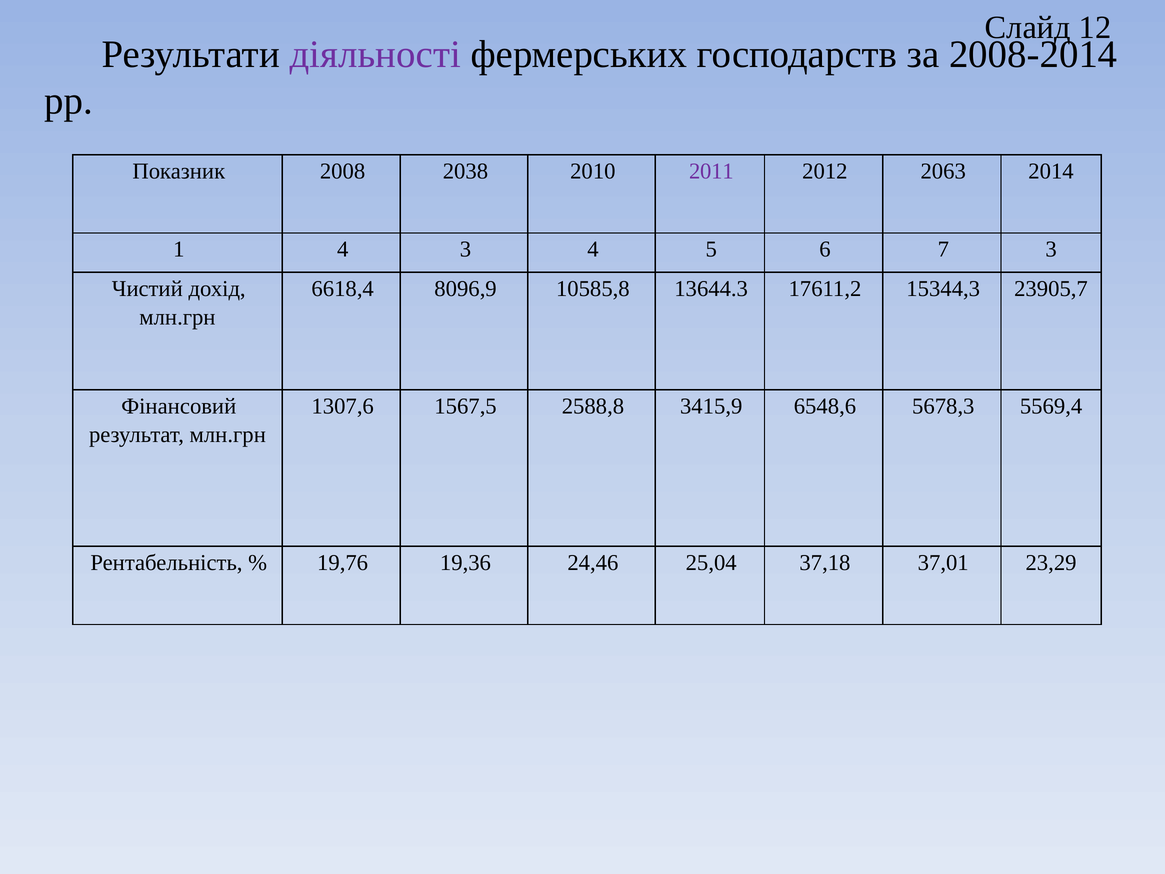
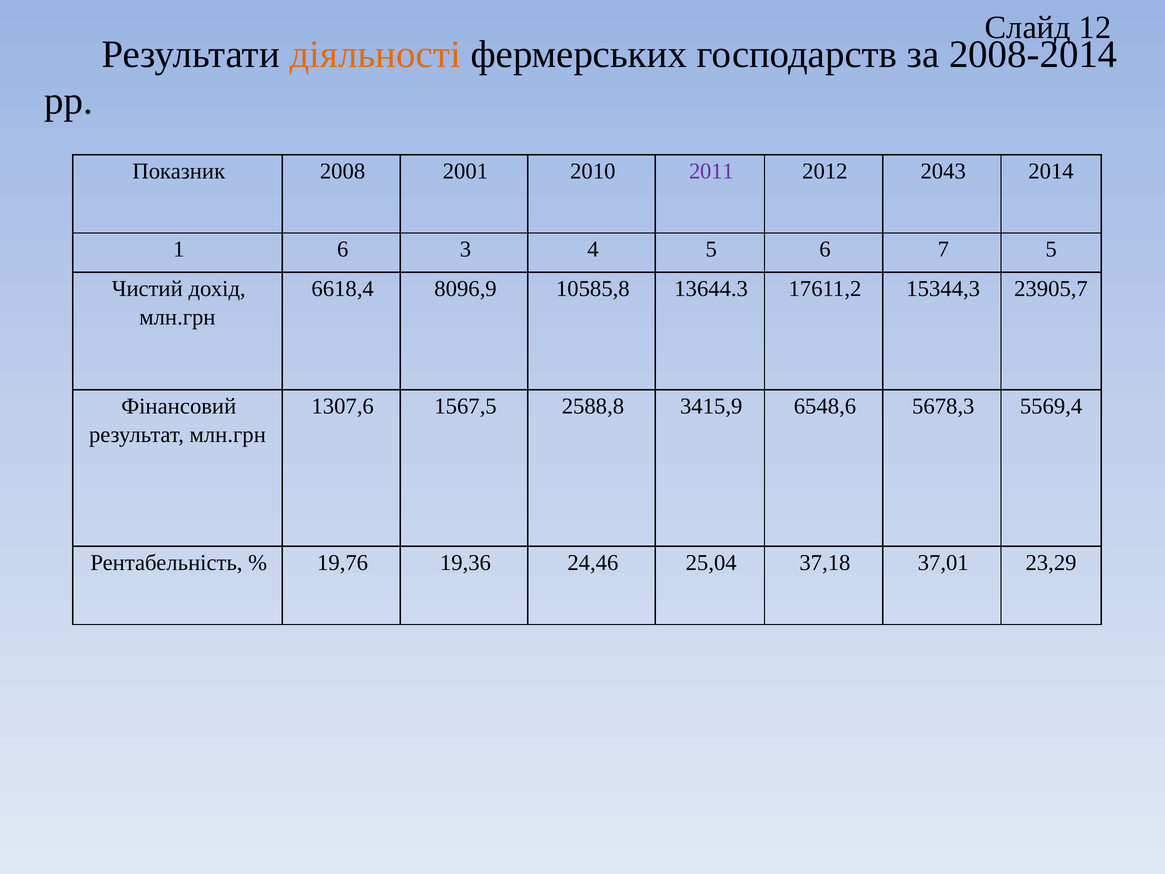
діяльності colour: purple -> orange
2038: 2038 -> 2001
2063: 2063 -> 2043
1 4: 4 -> 6
7 3: 3 -> 5
